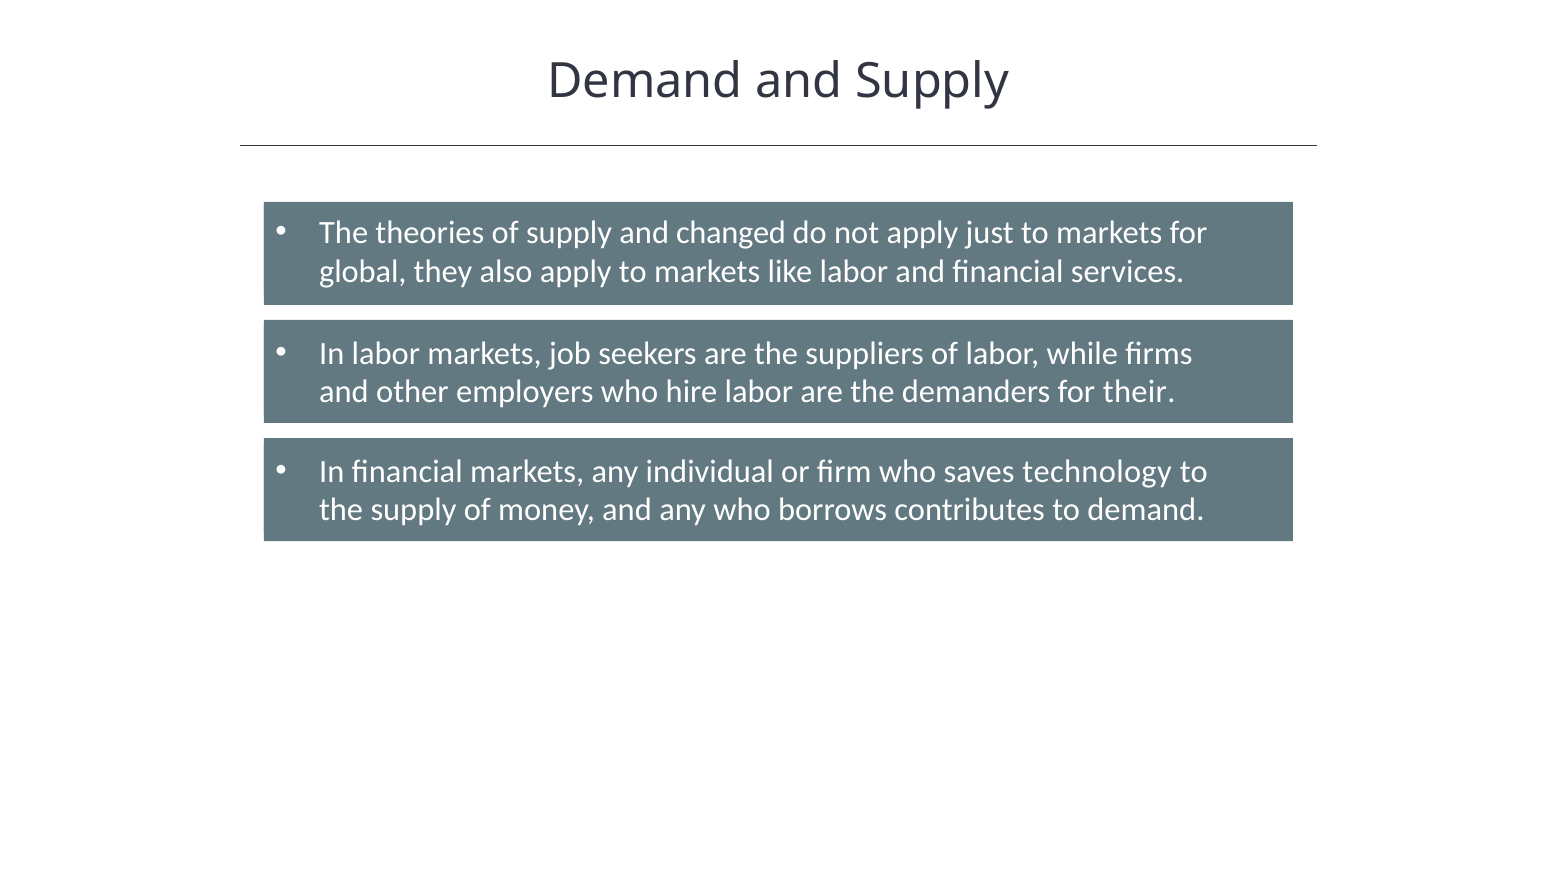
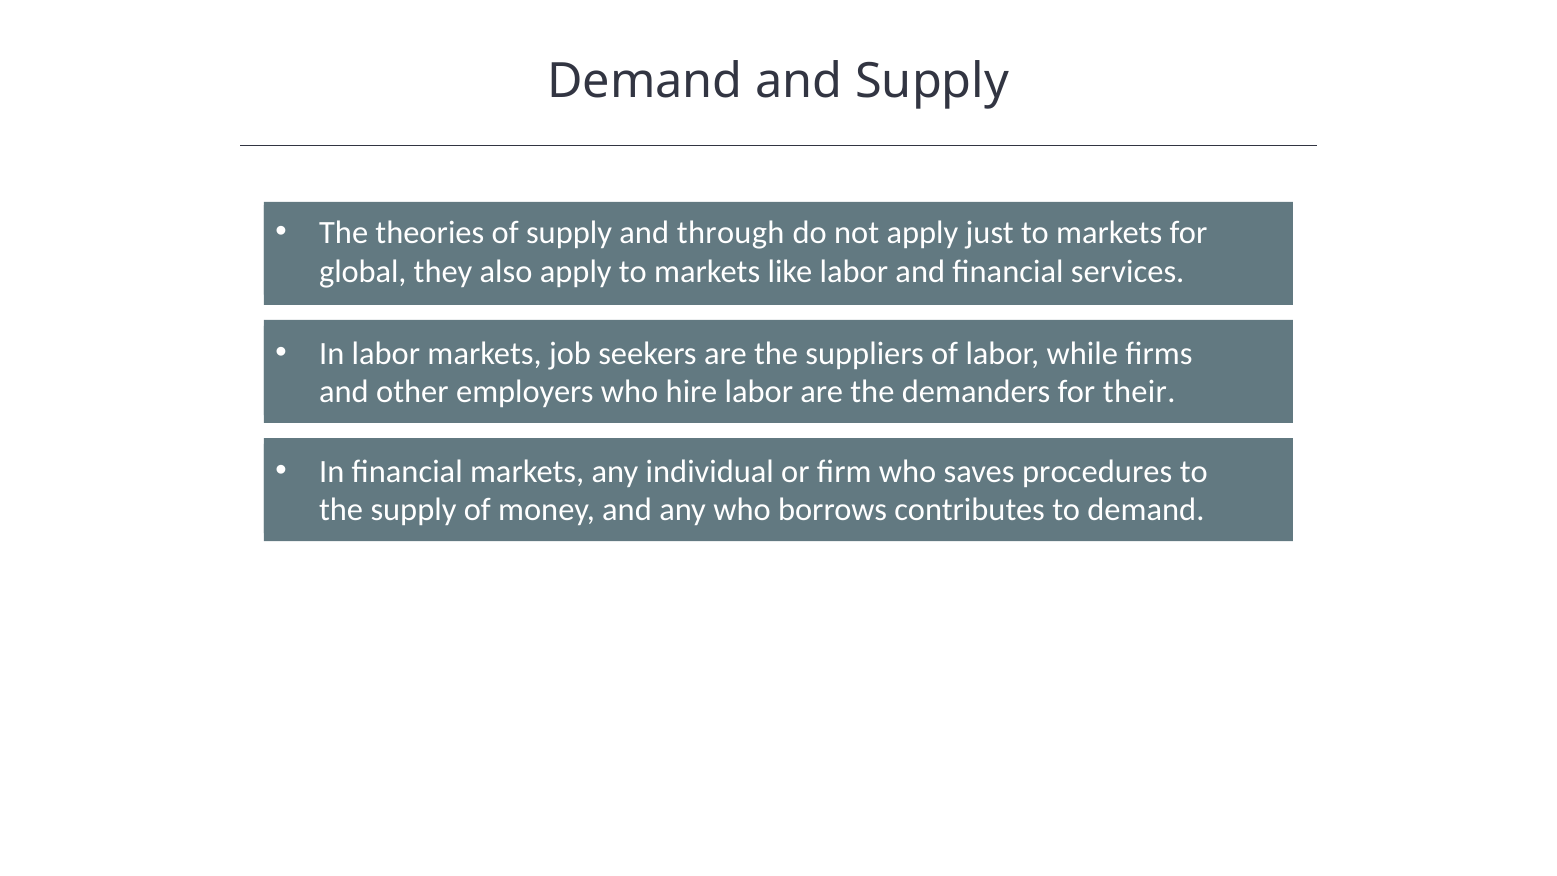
changed: changed -> through
technology: technology -> procedures
